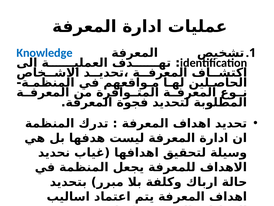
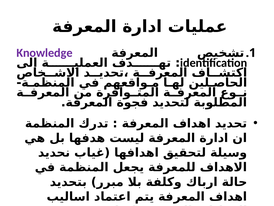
Knowledge colour: blue -> purple
